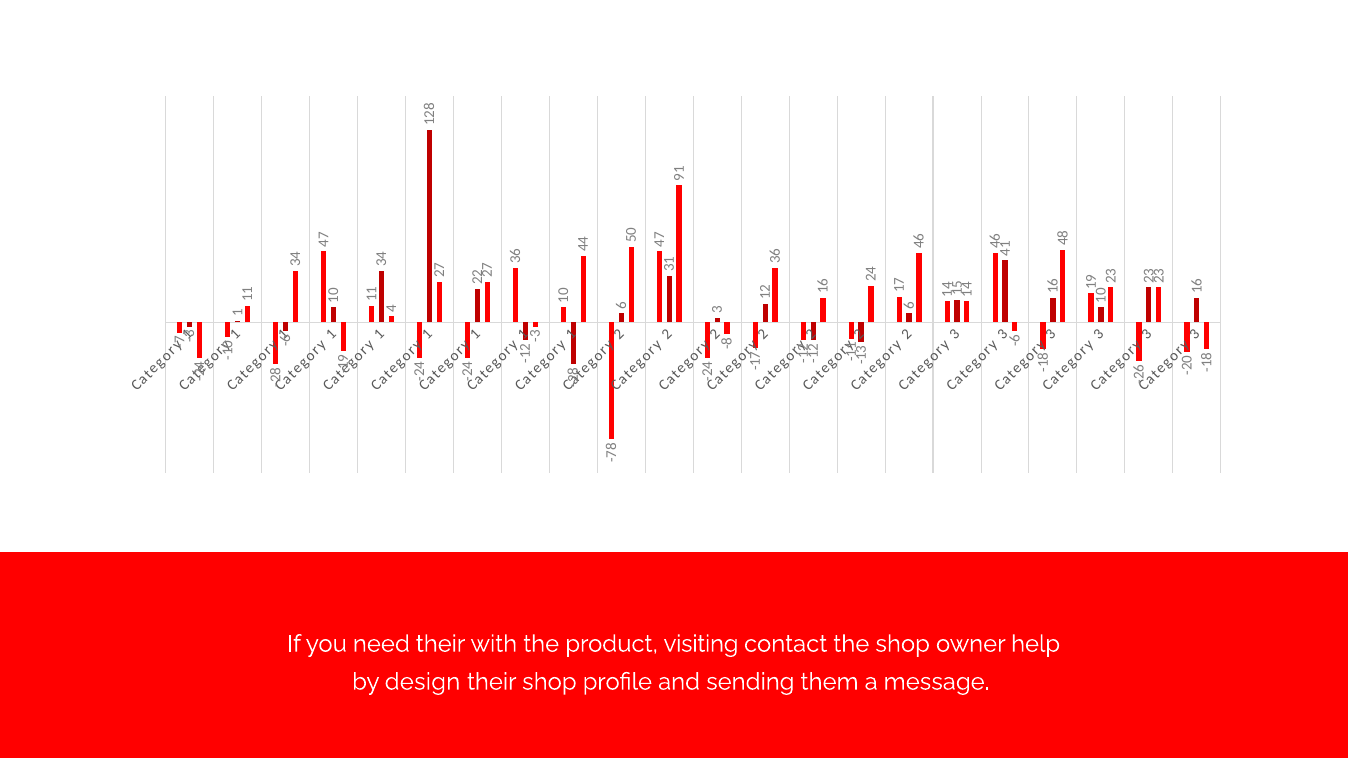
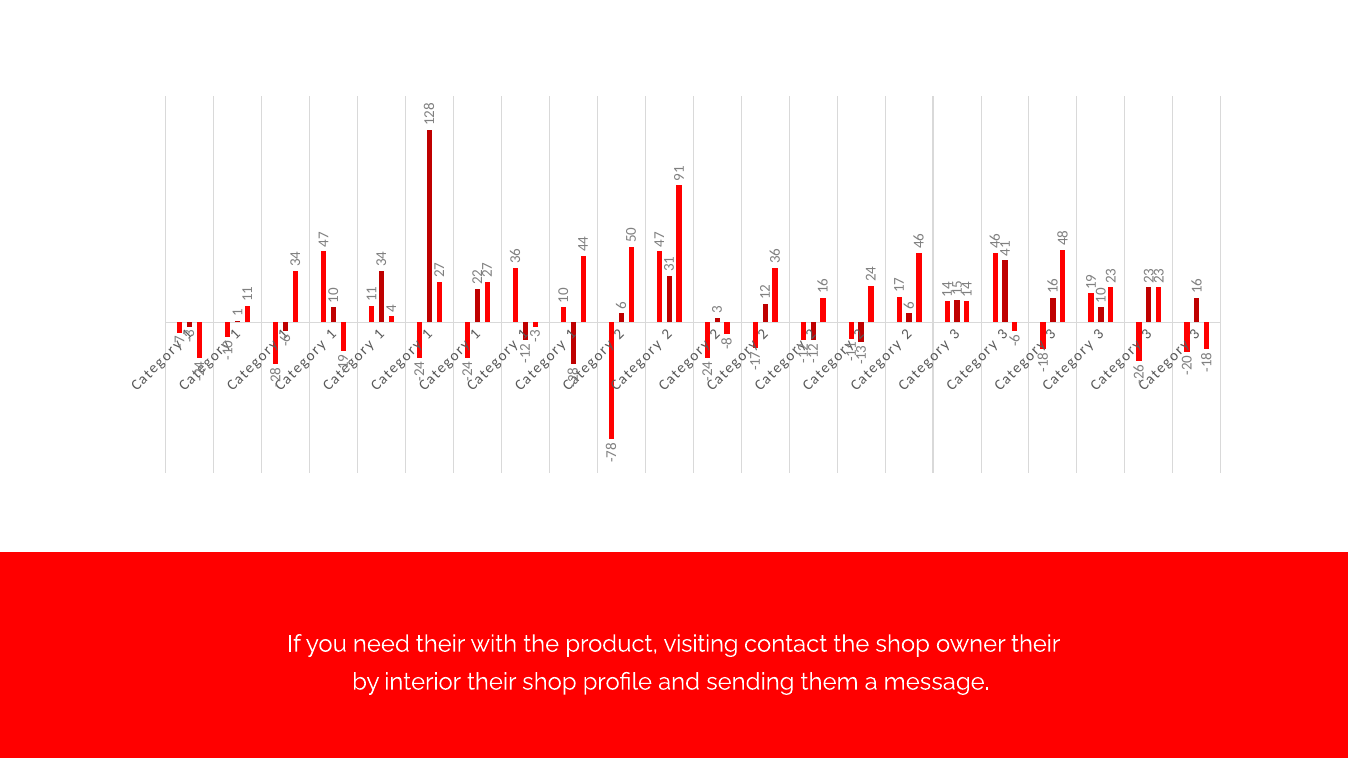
owner help: help -> their
design: design -> interior
